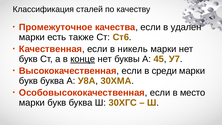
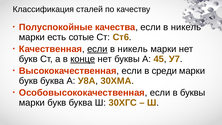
Промежуточное: Промежуточное -> Полуспокойные
качества если в удален: удален -> никель
также: также -> сотые
если at (97, 49) underline: none -> present
в место: место -> буквы
